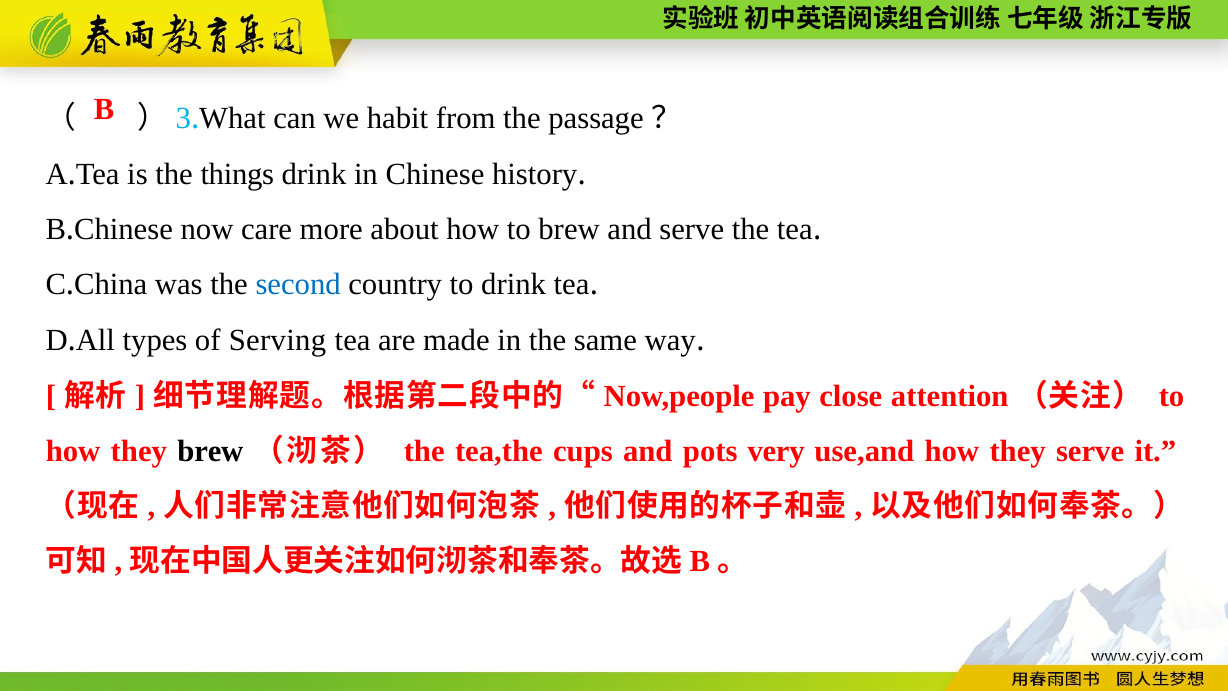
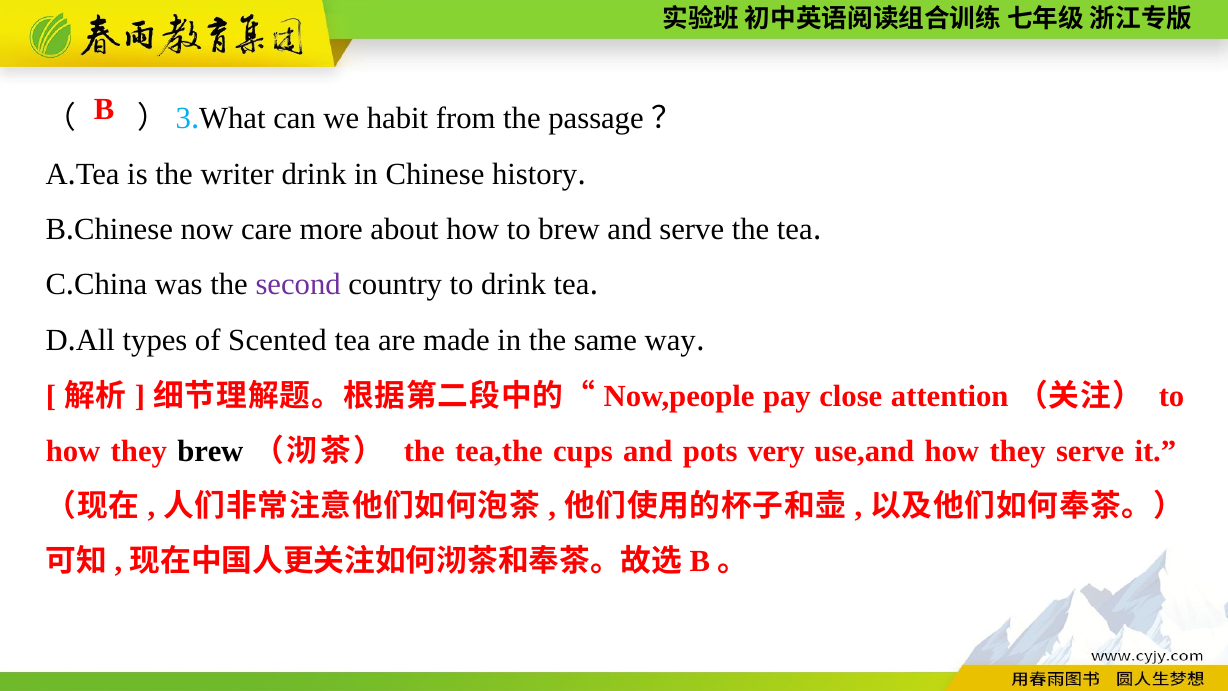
things: things -> writer
second colour: blue -> purple
Serving: Serving -> Scented
